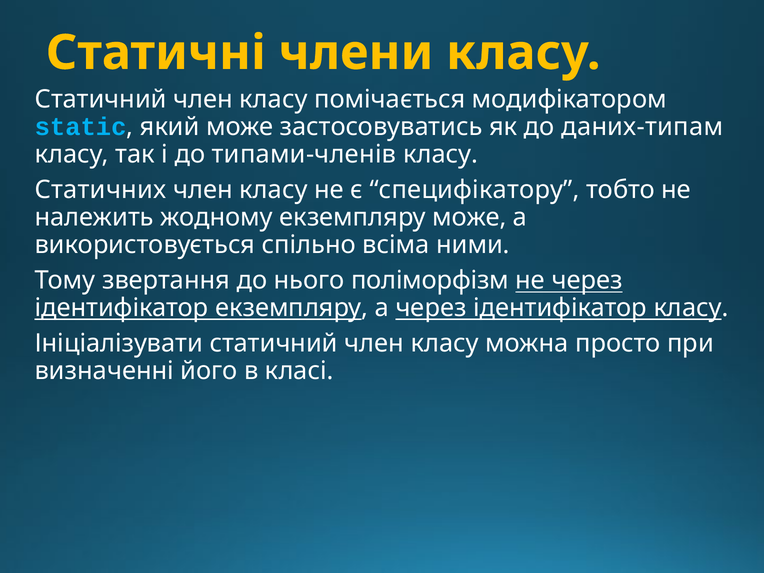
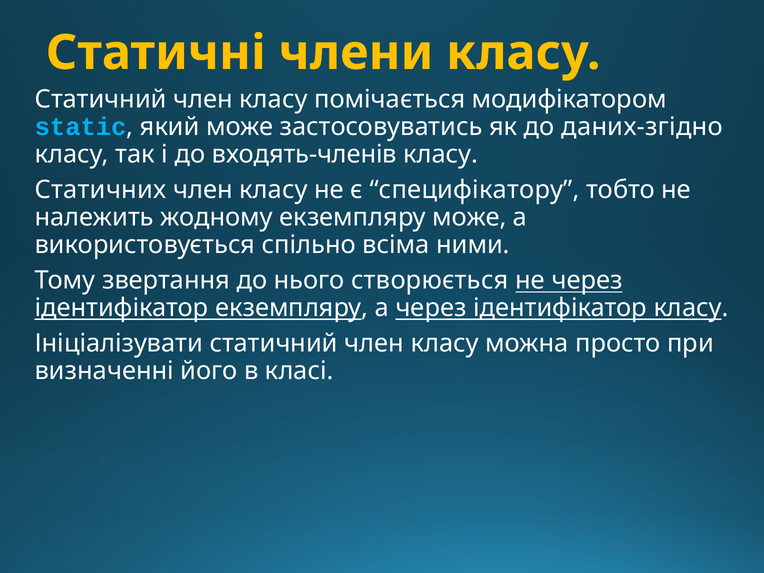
даних-типам: даних-типам -> даних-згідно
типами-членів: типами-членів -> входять-членів
поліморфізм: поліморфізм -> створюється
